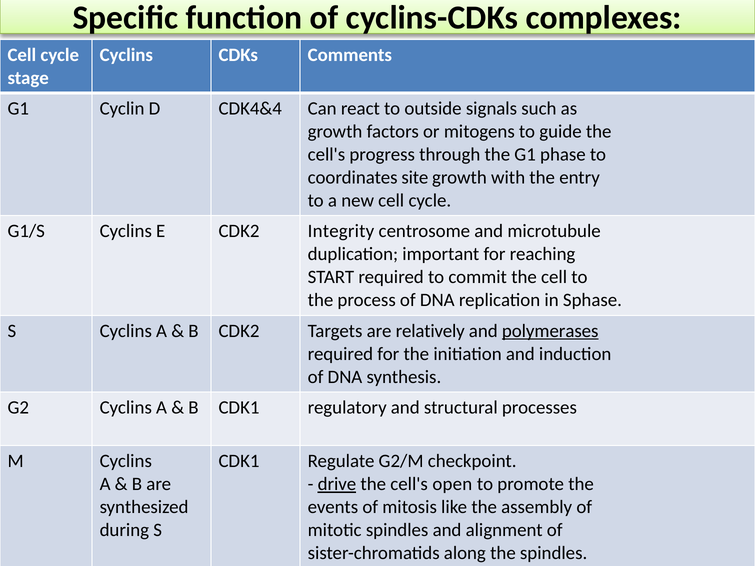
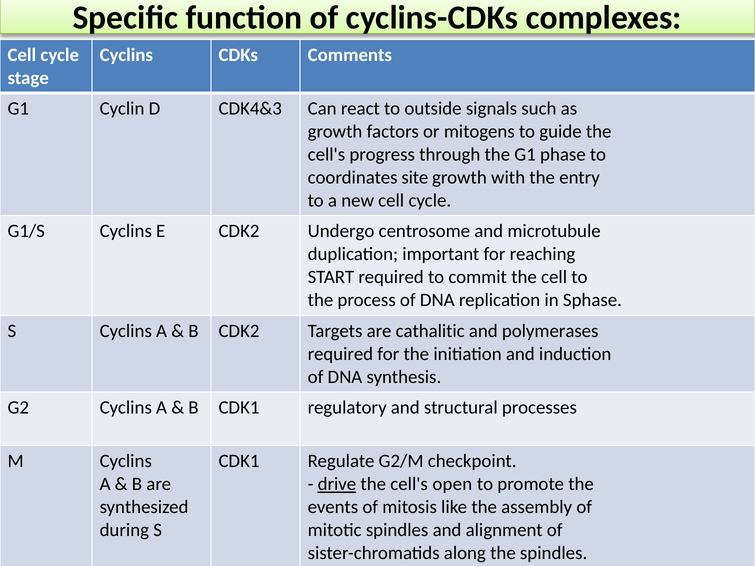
CDK4&4: CDK4&4 -> CDK4&3
Integrity: Integrity -> Undergo
relatively: relatively -> cathalitic
polymerases underline: present -> none
